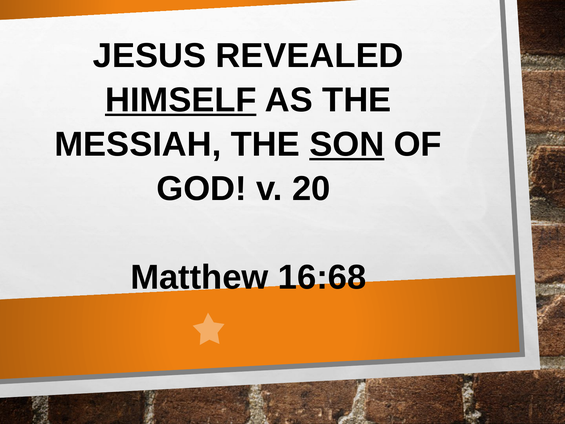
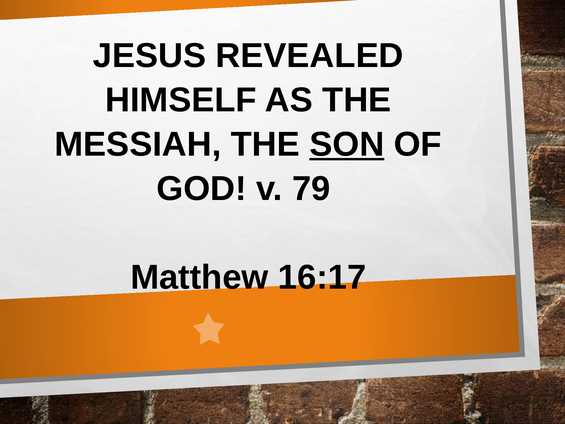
HIMSELF underline: present -> none
20: 20 -> 79
16:68: 16:68 -> 16:17
